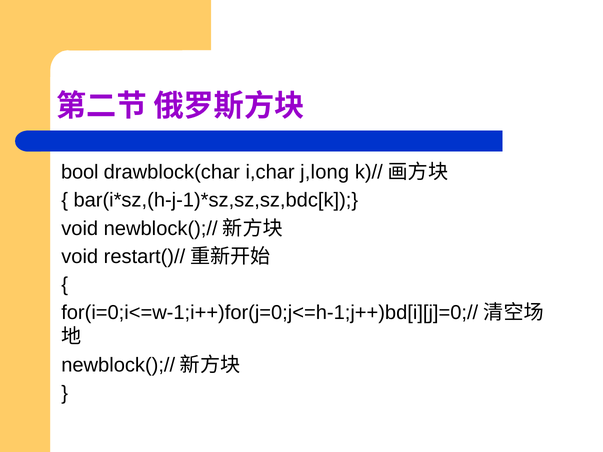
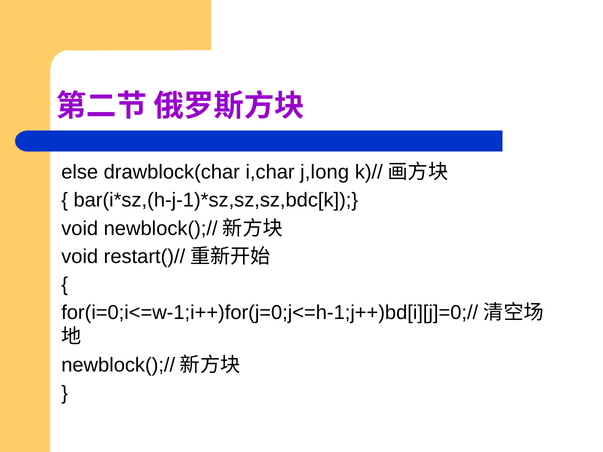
bool: bool -> else
